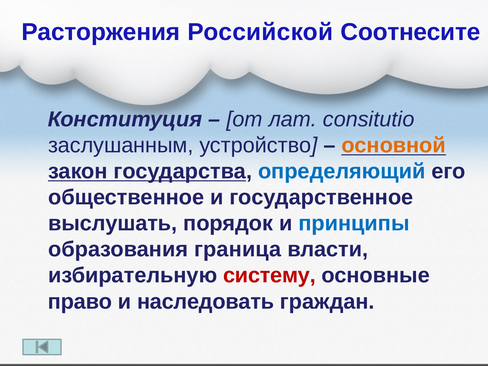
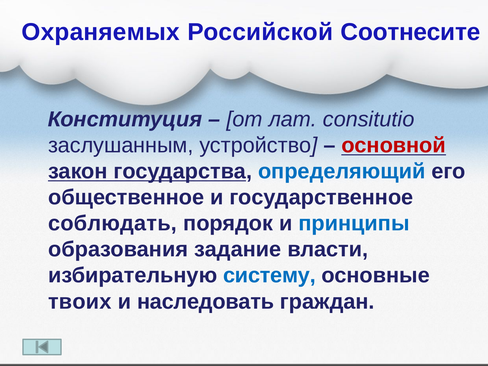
Расторжения: Расторжения -> Охраняемых
основной colour: orange -> red
выслушать: выслушать -> соблюдать
граница: граница -> задание
систему colour: red -> blue
право: право -> твоих
